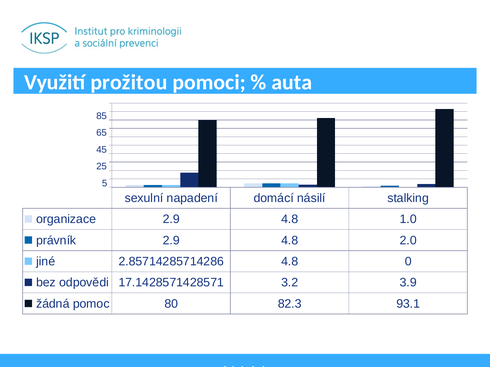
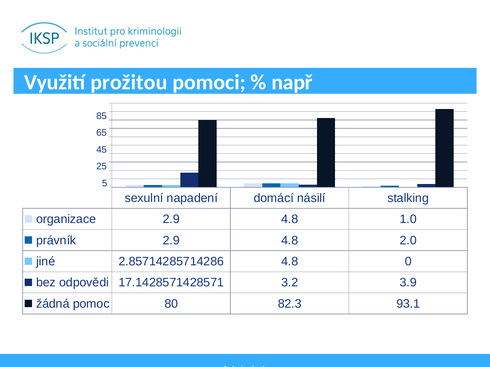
auta: auta -> např
